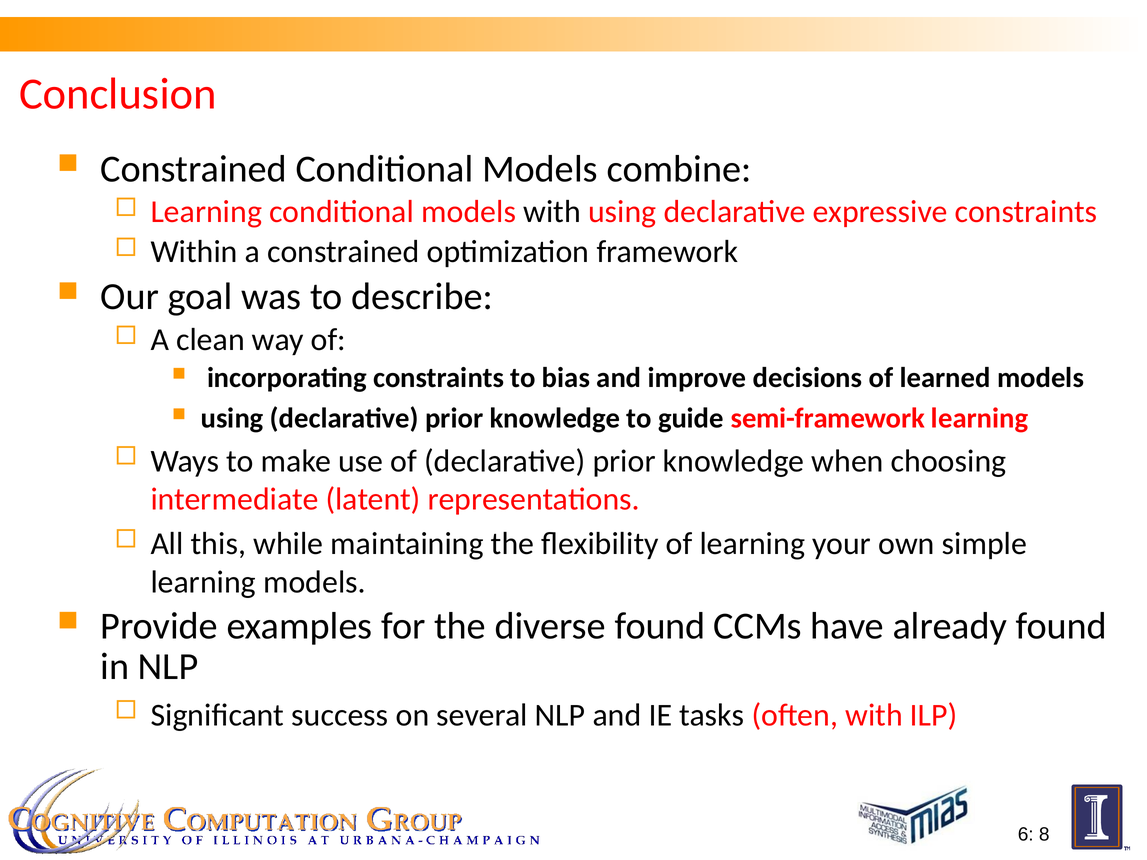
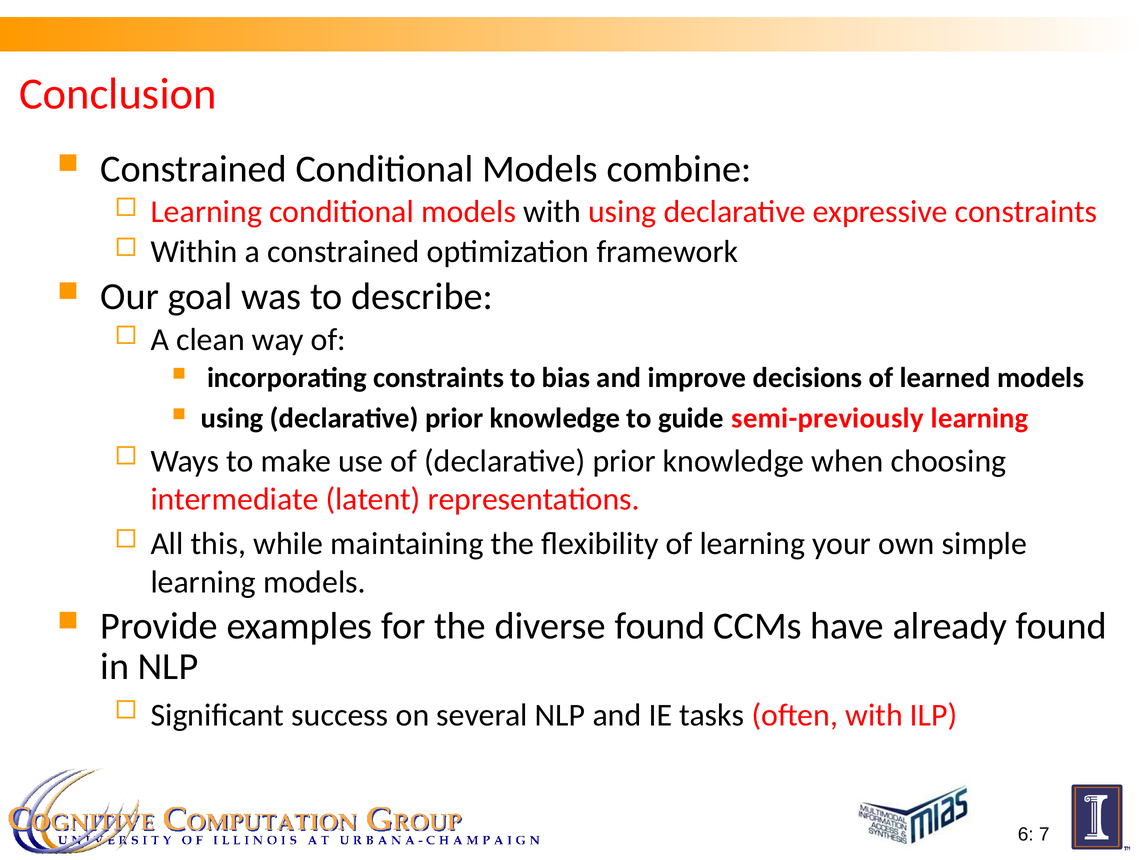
semi-framework: semi-framework -> semi-previously
8: 8 -> 7
